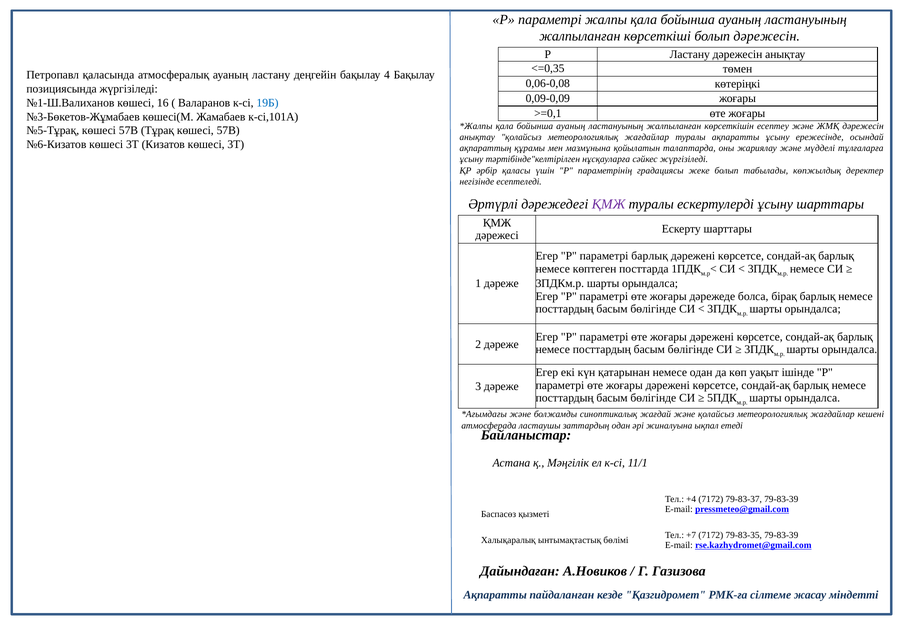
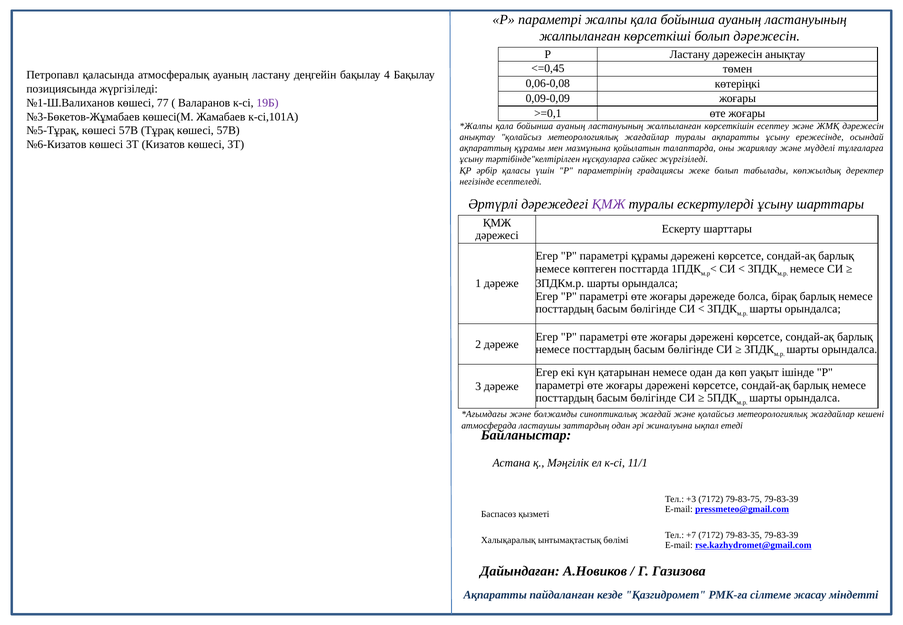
<=0,35: <=0,35 -> <=0,45
16: 16 -> 77
19Б colour: blue -> purple
параметрі барлық: барлық -> құрамы
+4: +4 -> +3
79-83-37: 79-83-37 -> 79-83-75
